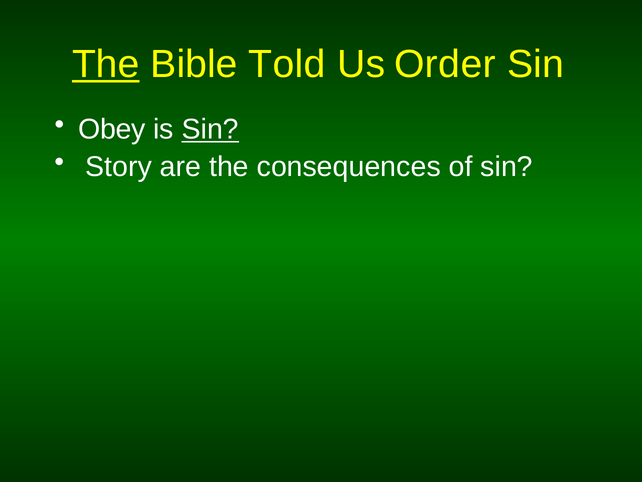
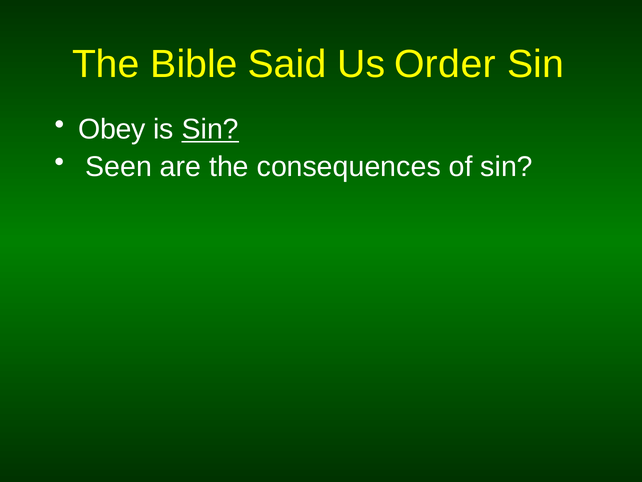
The at (106, 64) underline: present -> none
Told: Told -> Said
Story: Story -> Seen
